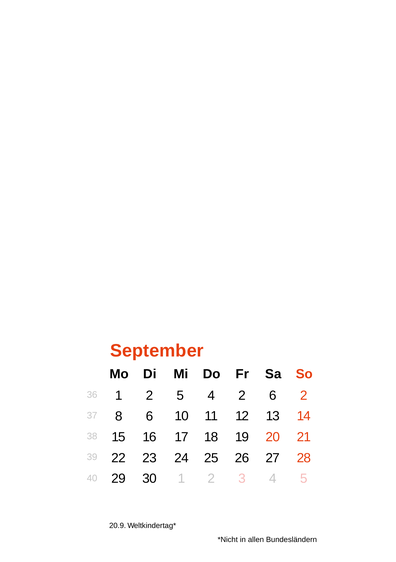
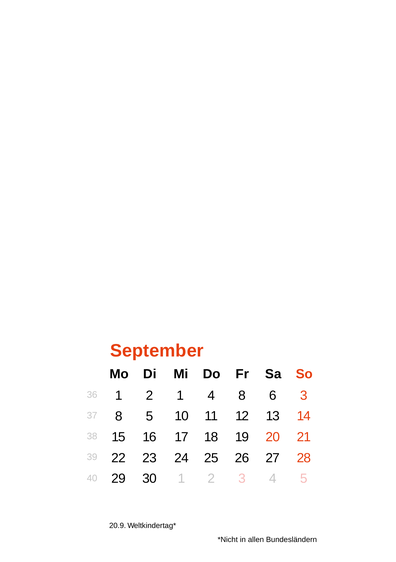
5 at (180, 395): 5 -> 1
4 2: 2 -> 8
6 2: 2 -> 3
8 6: 6 -> 5
